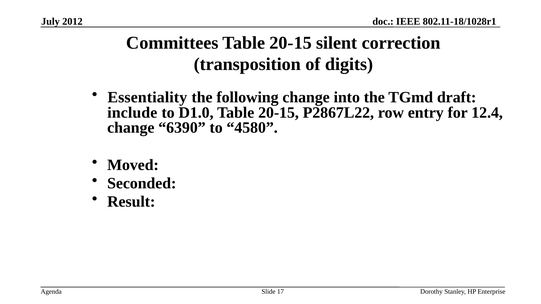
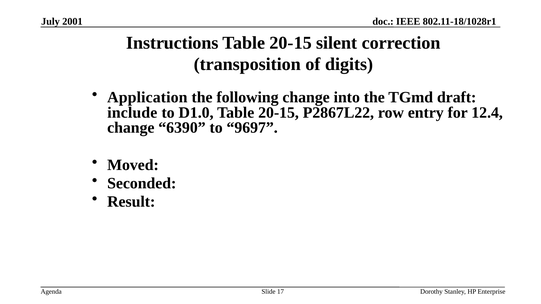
2012: 2012 -> 2001
Committees: Committees -> Instructions
Essentiality: Essentiality -> Application
4580: 4580 -> 9697
